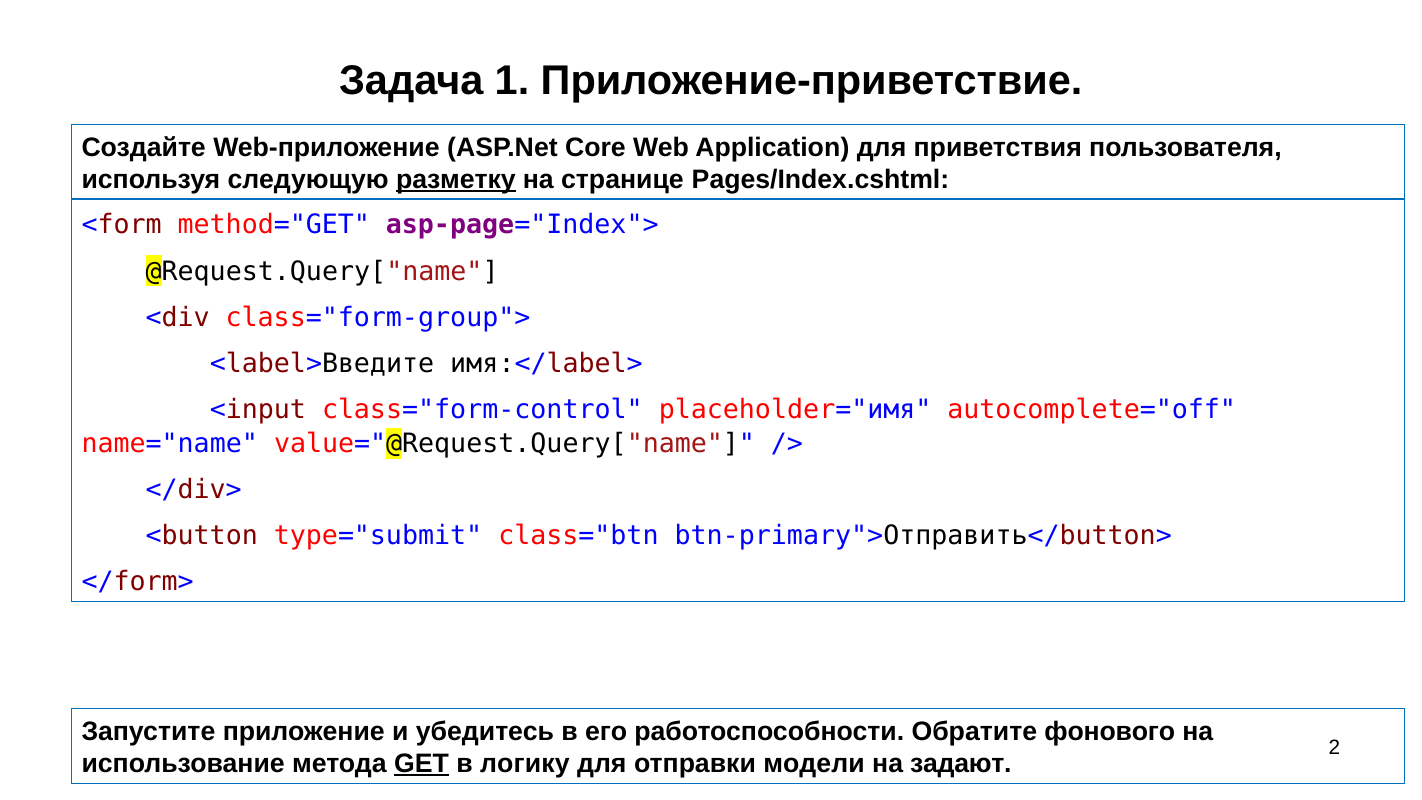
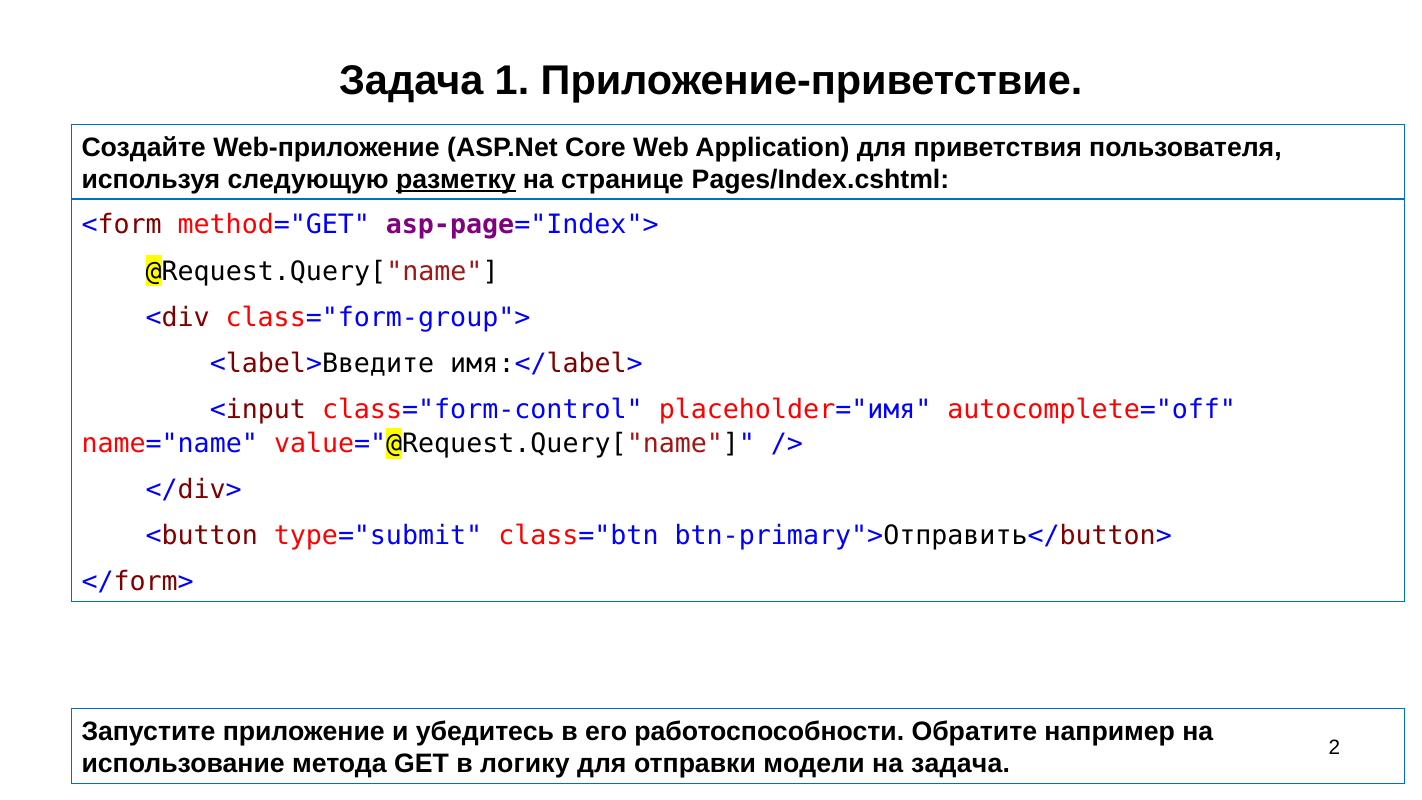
фонового: фонового -> например
GET underline: present -> none
на задают: задают -> задача
